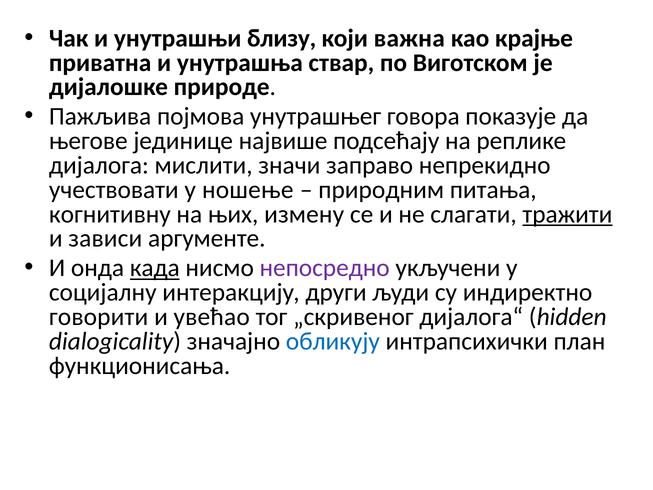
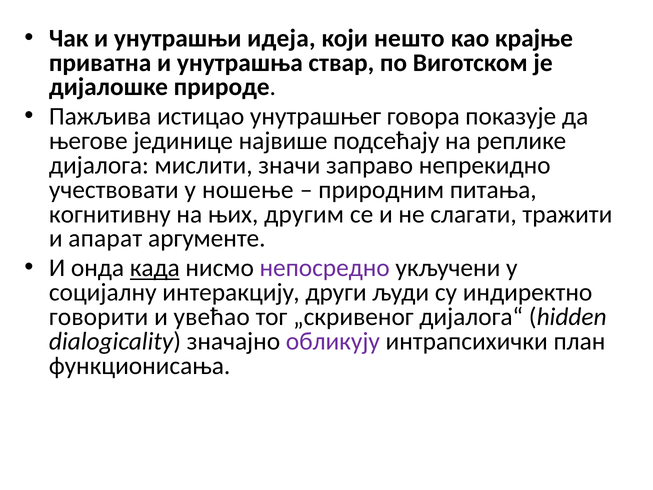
близу: близу -> идеја
важна: важна -> нешто
појмова: појмова -> истицао
измену: измену -> другим
тражити underline: present -> none
зависи: зависи -> апарат
обликују colour: blue -> purple
